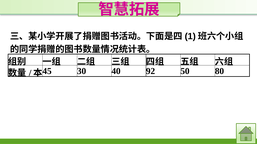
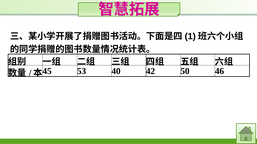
30: 30 -> 53
92: 92 -> 42
80: 80 -> 46
